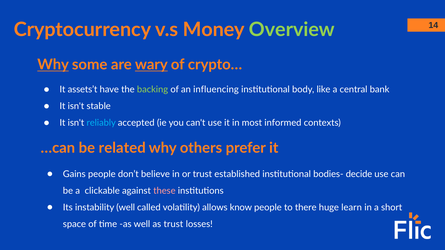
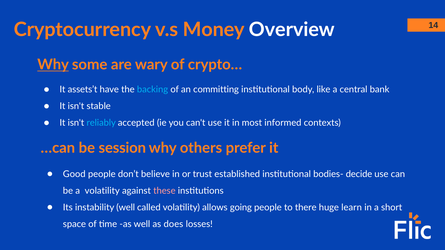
Overview colour: light green -> white
wary underline: present -> none
backing colour: light green -> light blue
influencing: influencing -> committing
related: related -> session
Gains: Gains -> Good
a clickable: clickable -> volatility
know: know -> going
as trust: trust -> does
